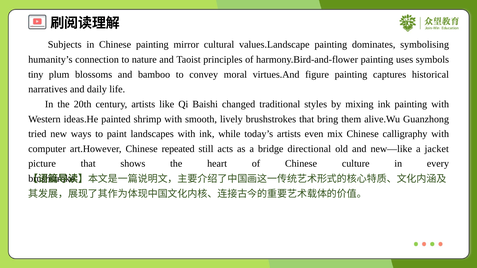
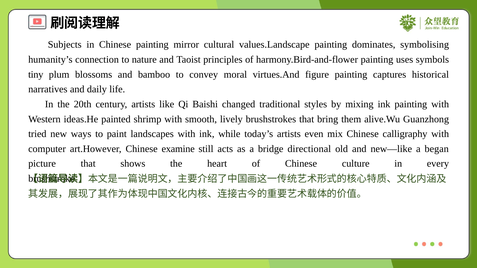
repeated: repeated -> examine
jacket: jacket -> began
